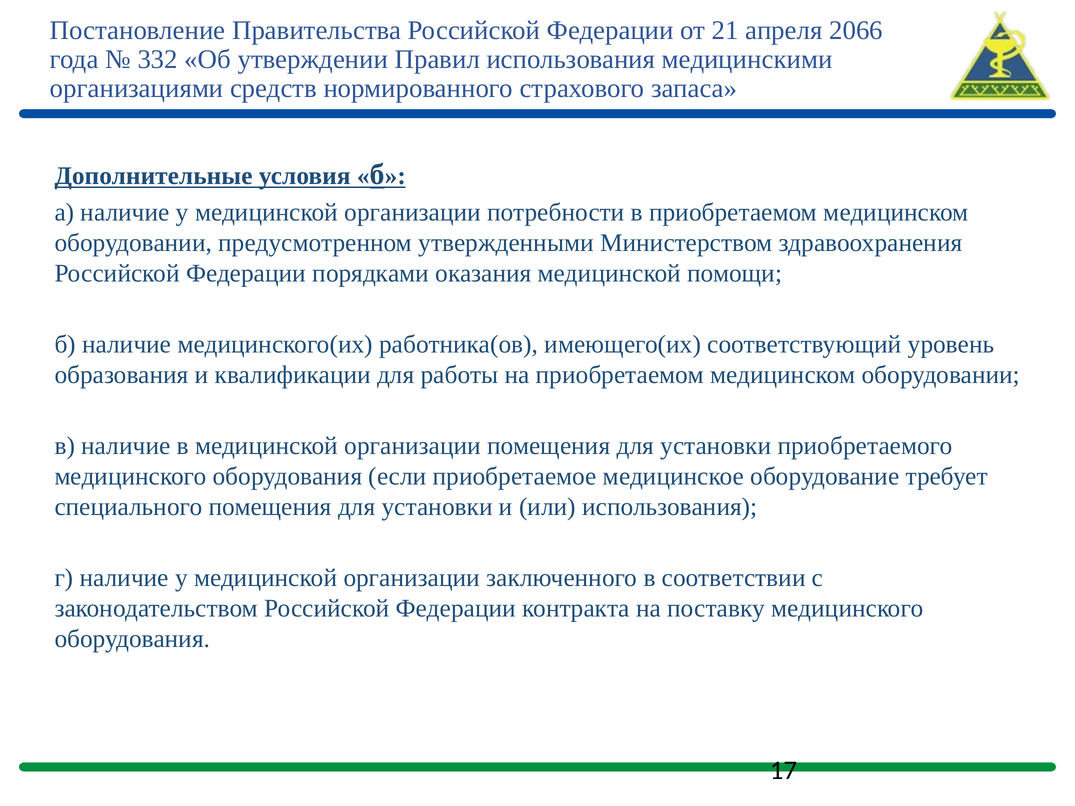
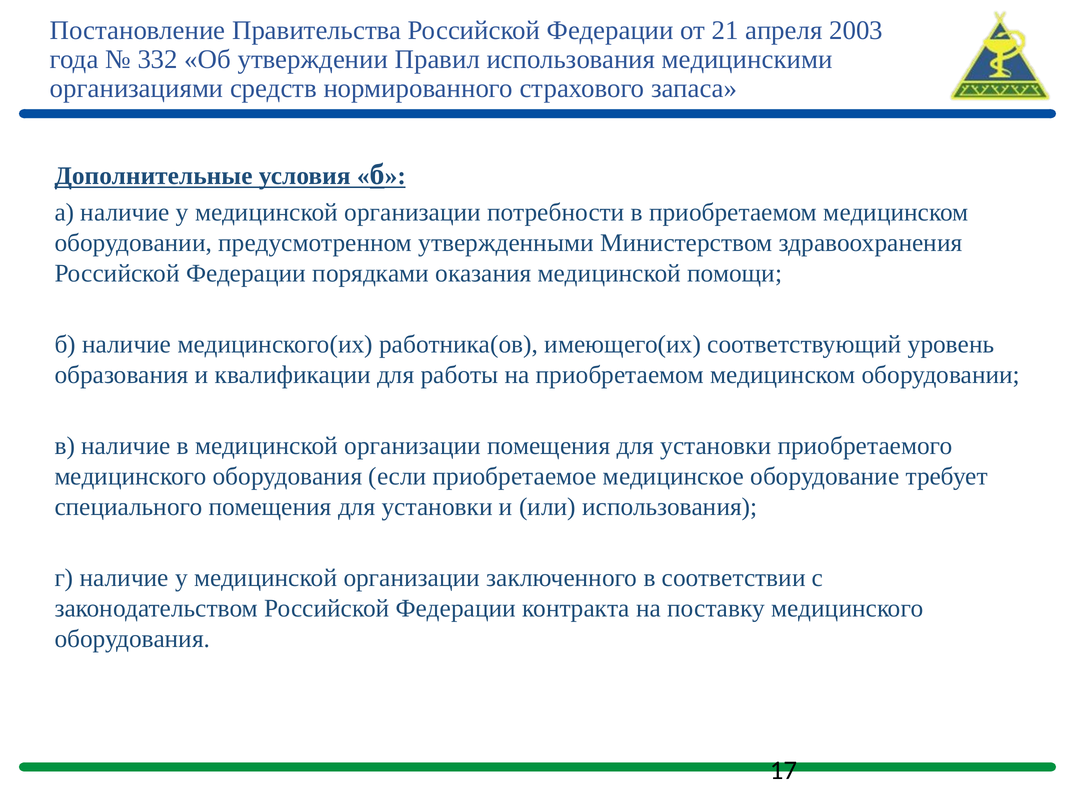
2066: 2066 -> 2003
